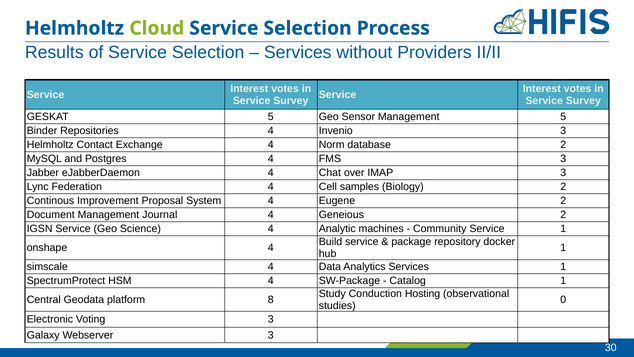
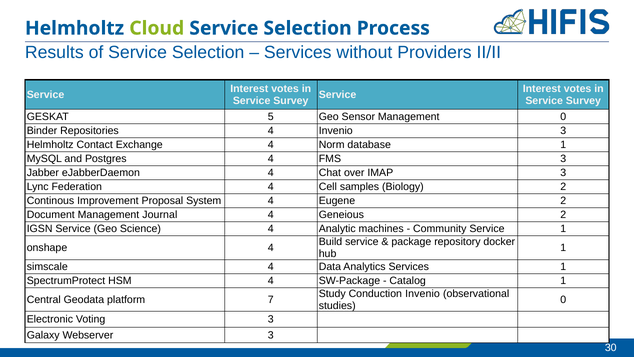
Management 5: 5 -> 0
database 2: 2 -> 1
Conduction Hosting: Hosting -> Invenio
8: 8 -> 7
